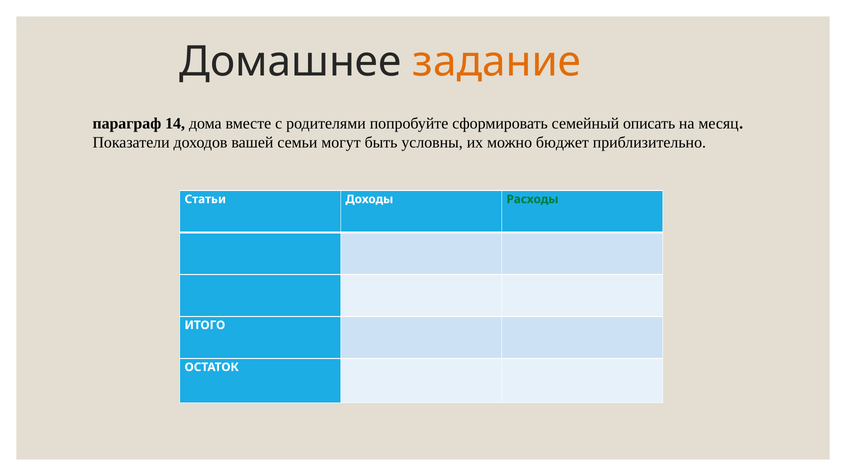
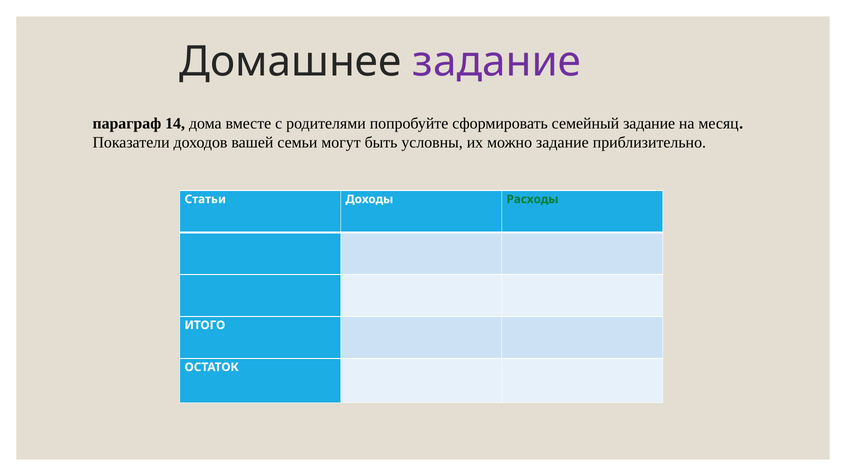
задание at (497, 62) colour: orange -> purple
семейный описать: описать -> задание
можно бюджет: бюджет -> задание
